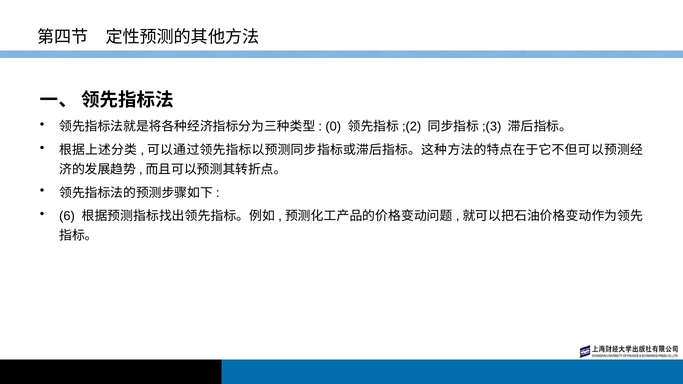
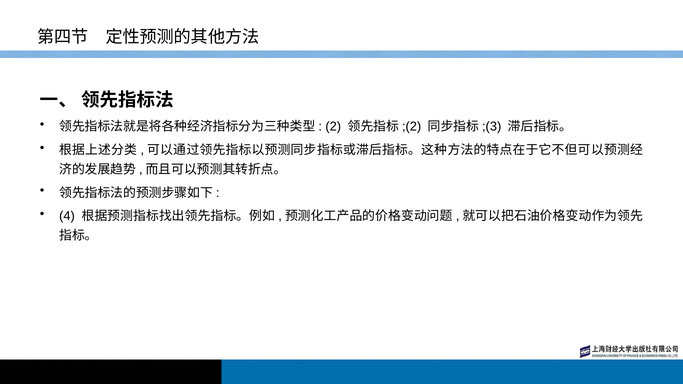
0: 0 -> 2
6: 6 -> 4
